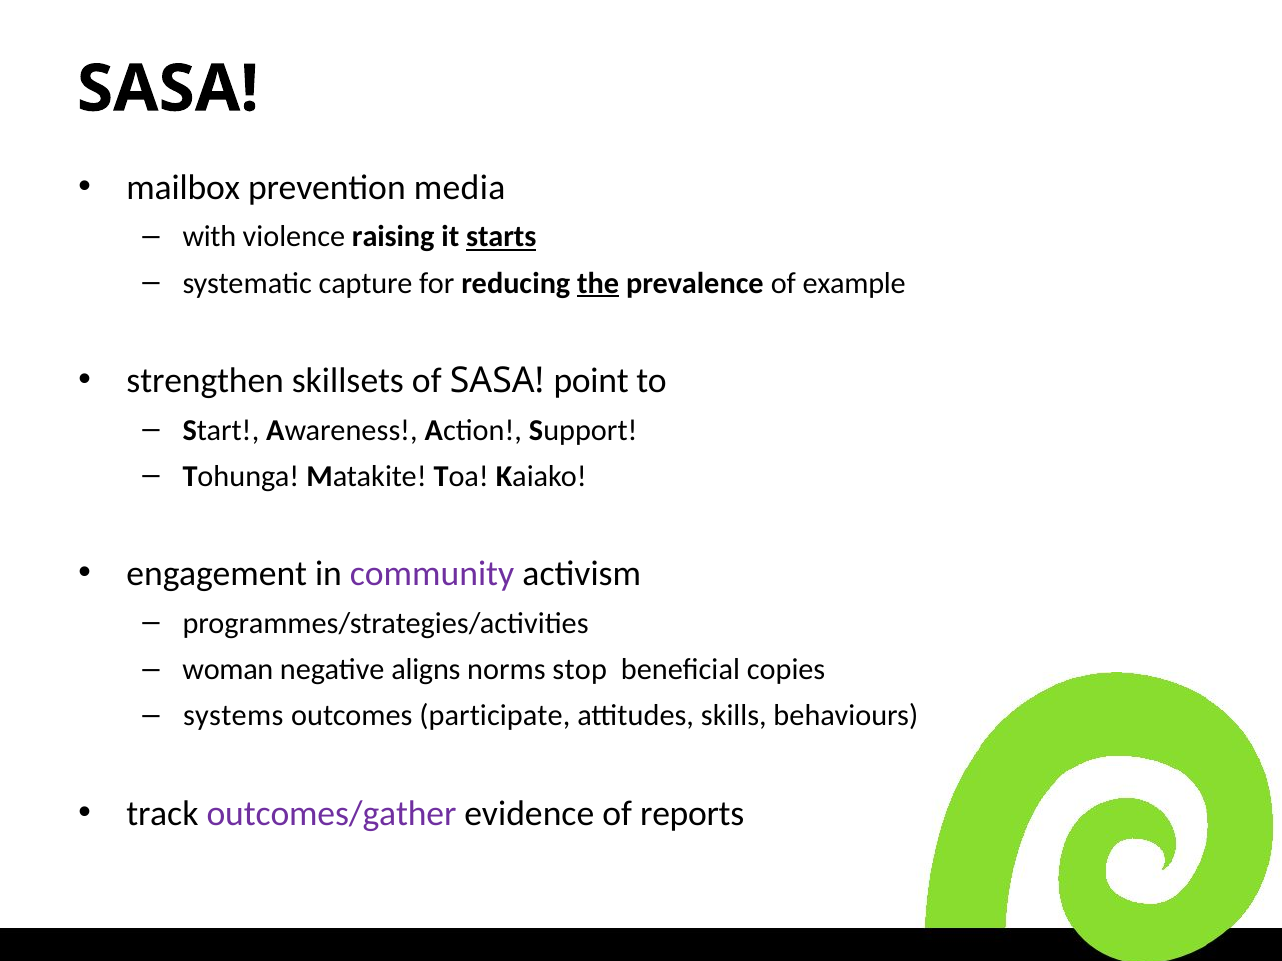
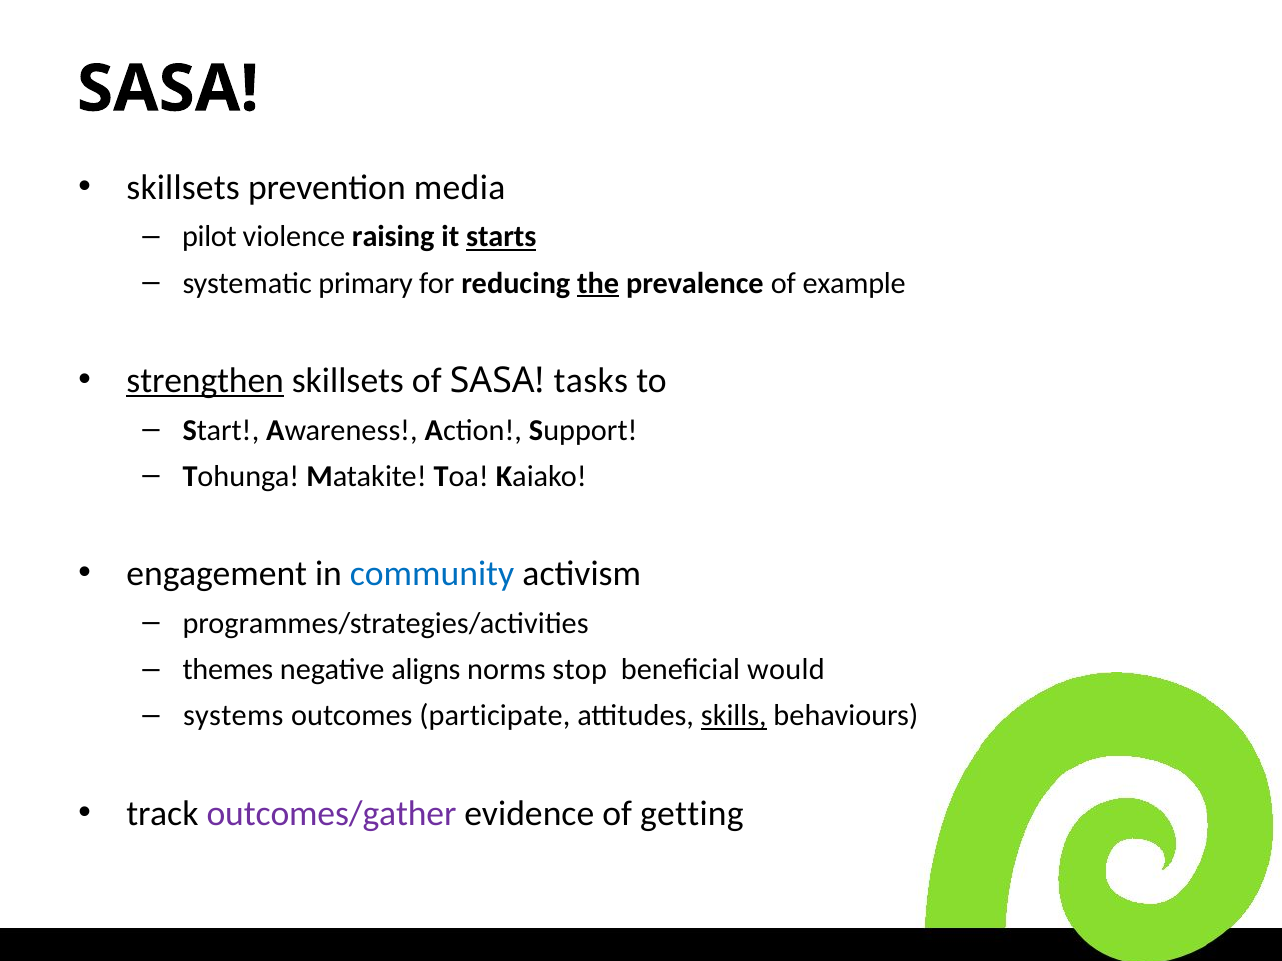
mailbox at (183, 188): mailbox -> skillsets
with: with -> pilot
capture: capture -> primary
strengthen underline: none -> present
point: point -> tasks
community colour: purple -> blue
woman: woman -> themes
copies: copies -> would
skills underline: none -> present
reports: reports -> getting
